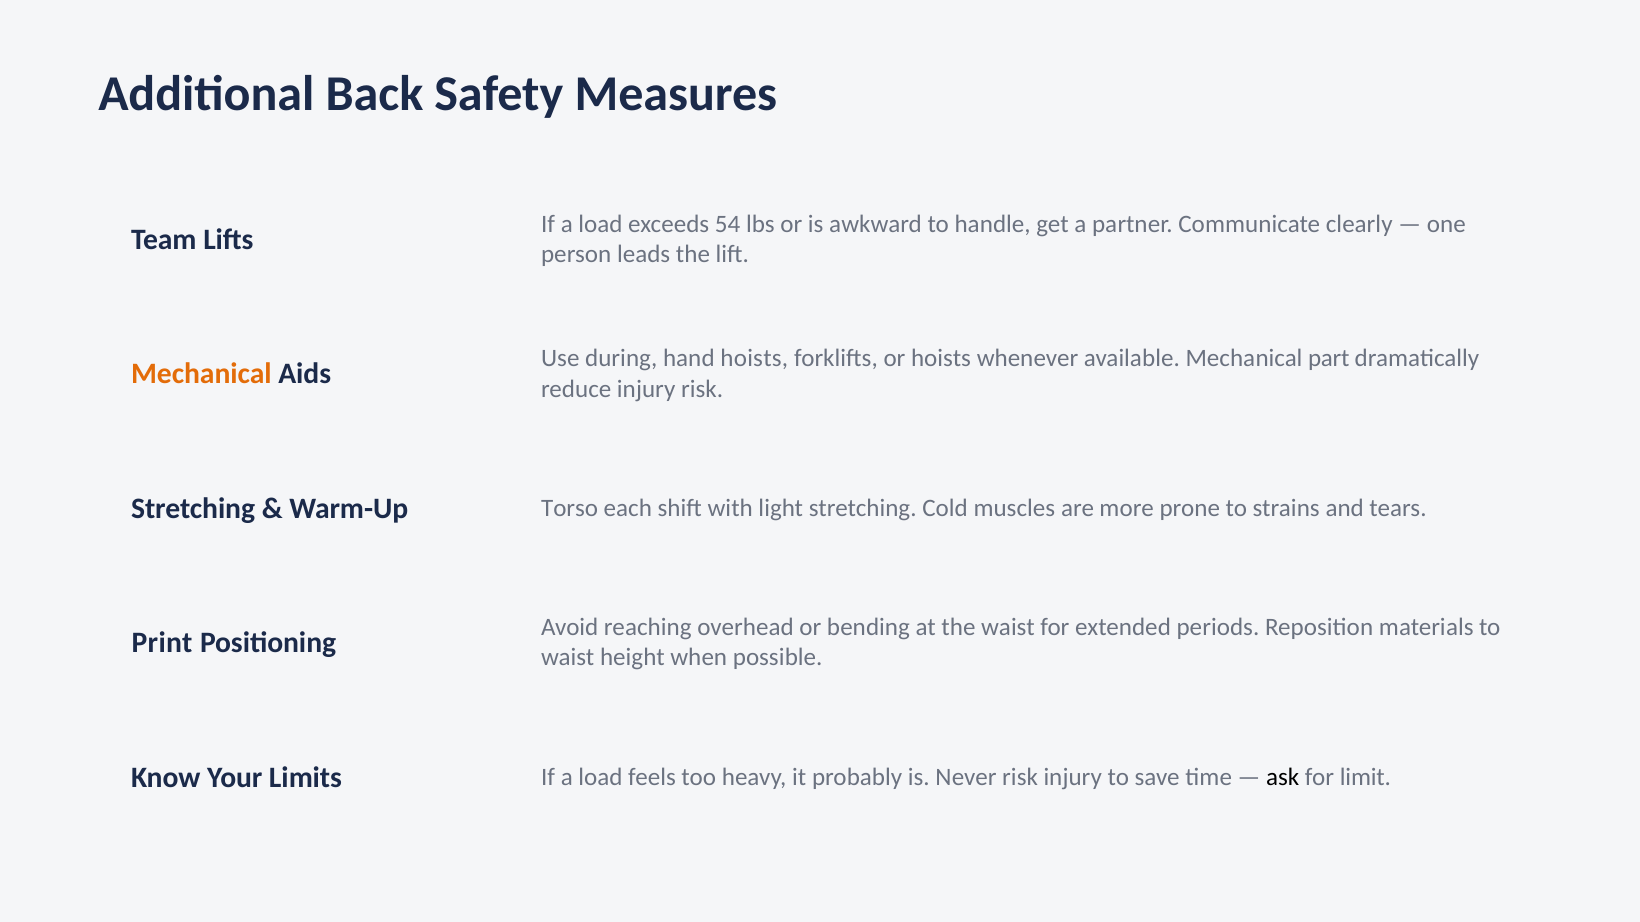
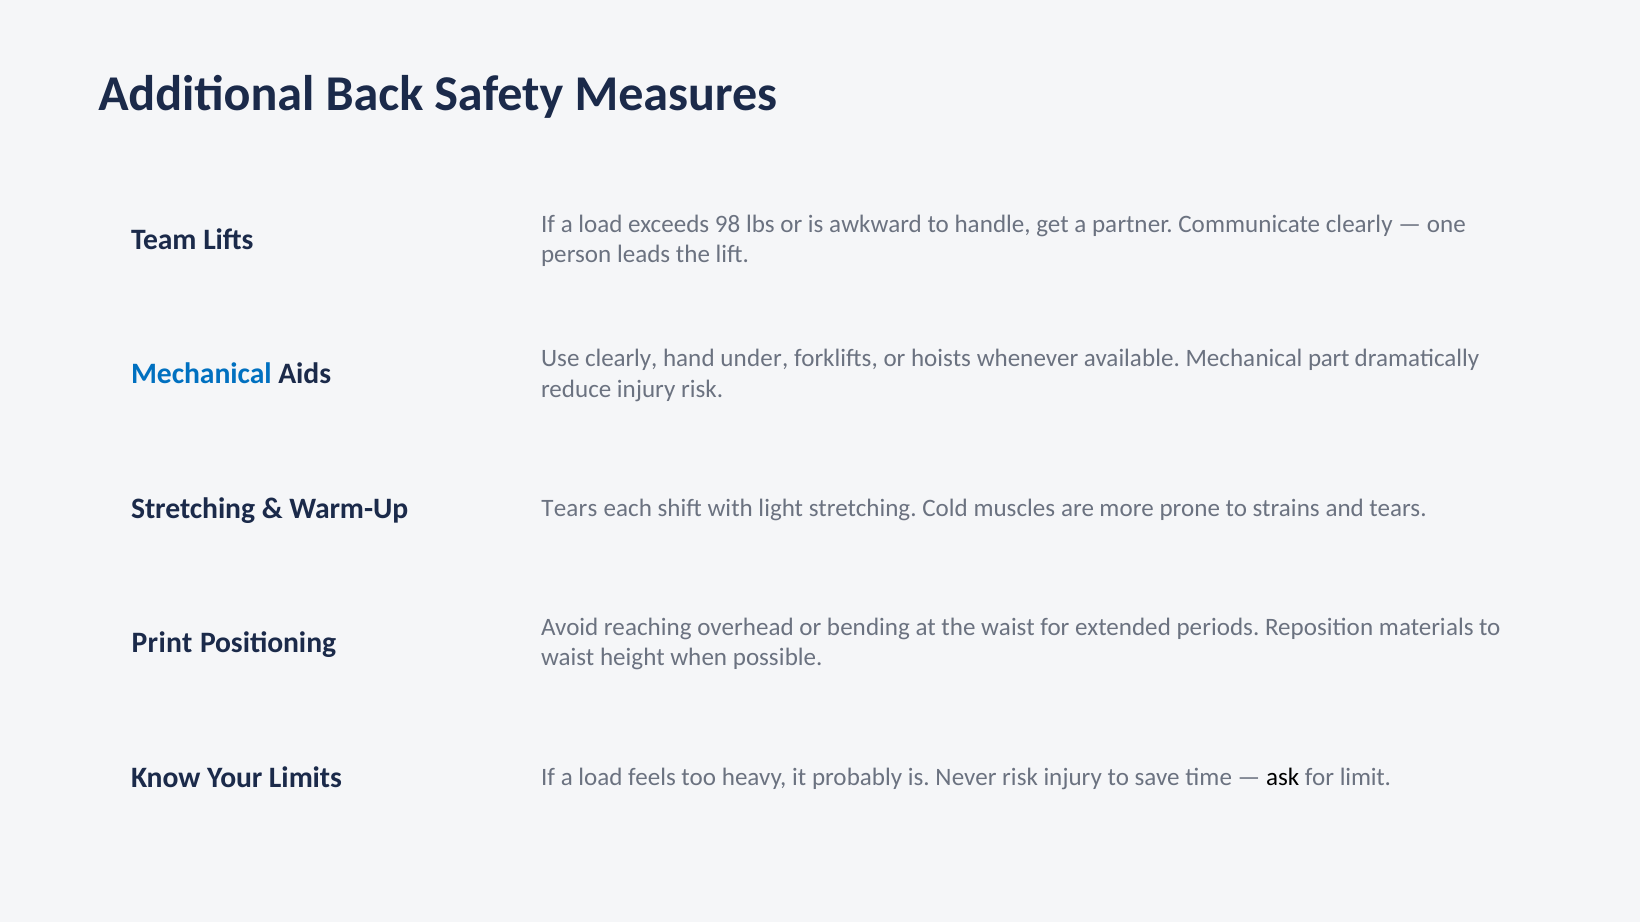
54: 54 -> 98
Use during: during -> clearly
hand hoists: hoists -> under
Mechanical at (201, 374) colour: orange -> blue
Warm-Up Torso: Torso -> Tears
